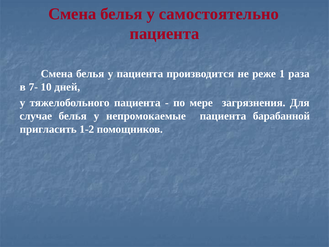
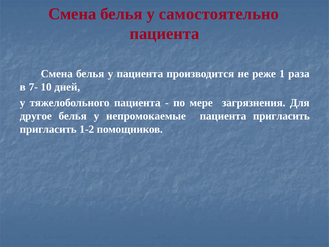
случае: случае -> другое
пациента барабанной: барабанной -> пригласить
